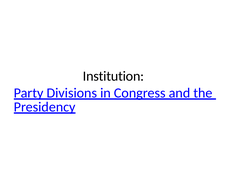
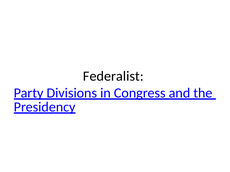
Institution: Institution -> Federalist
